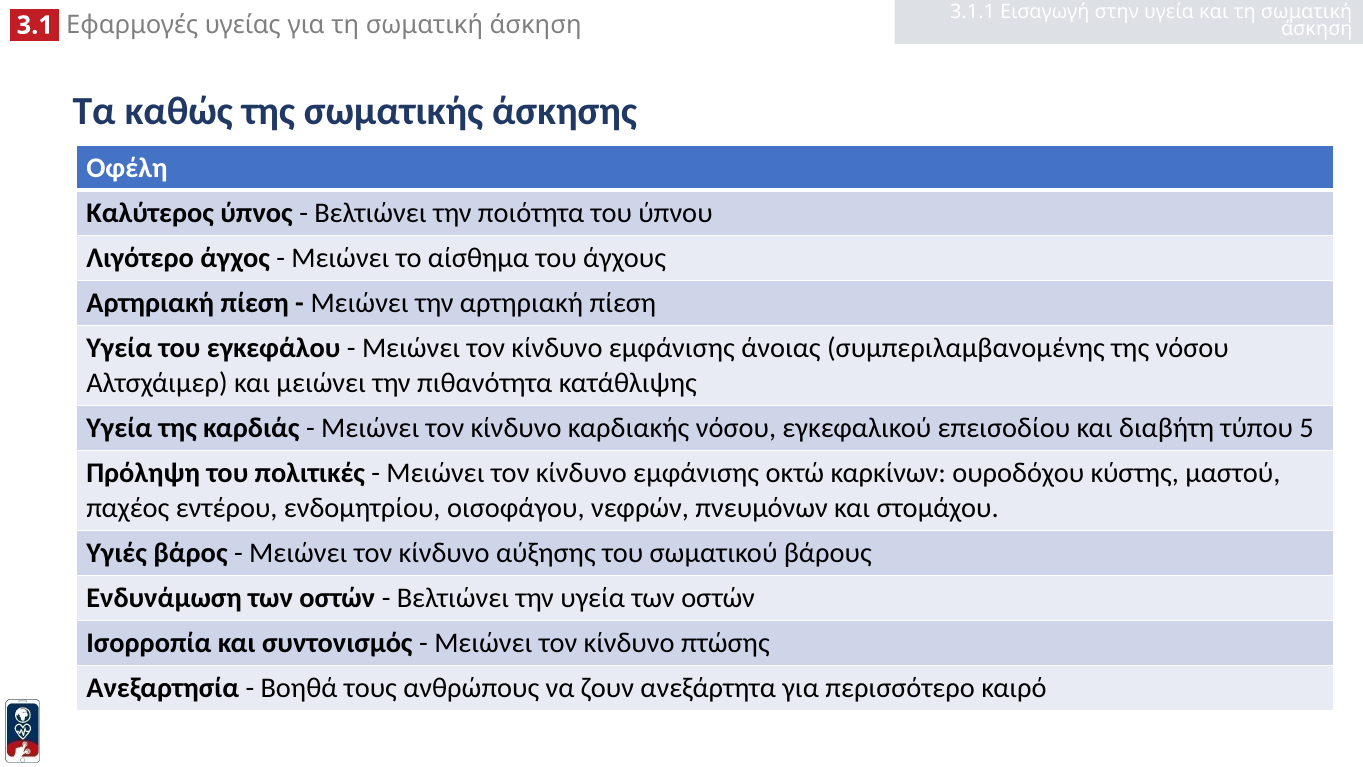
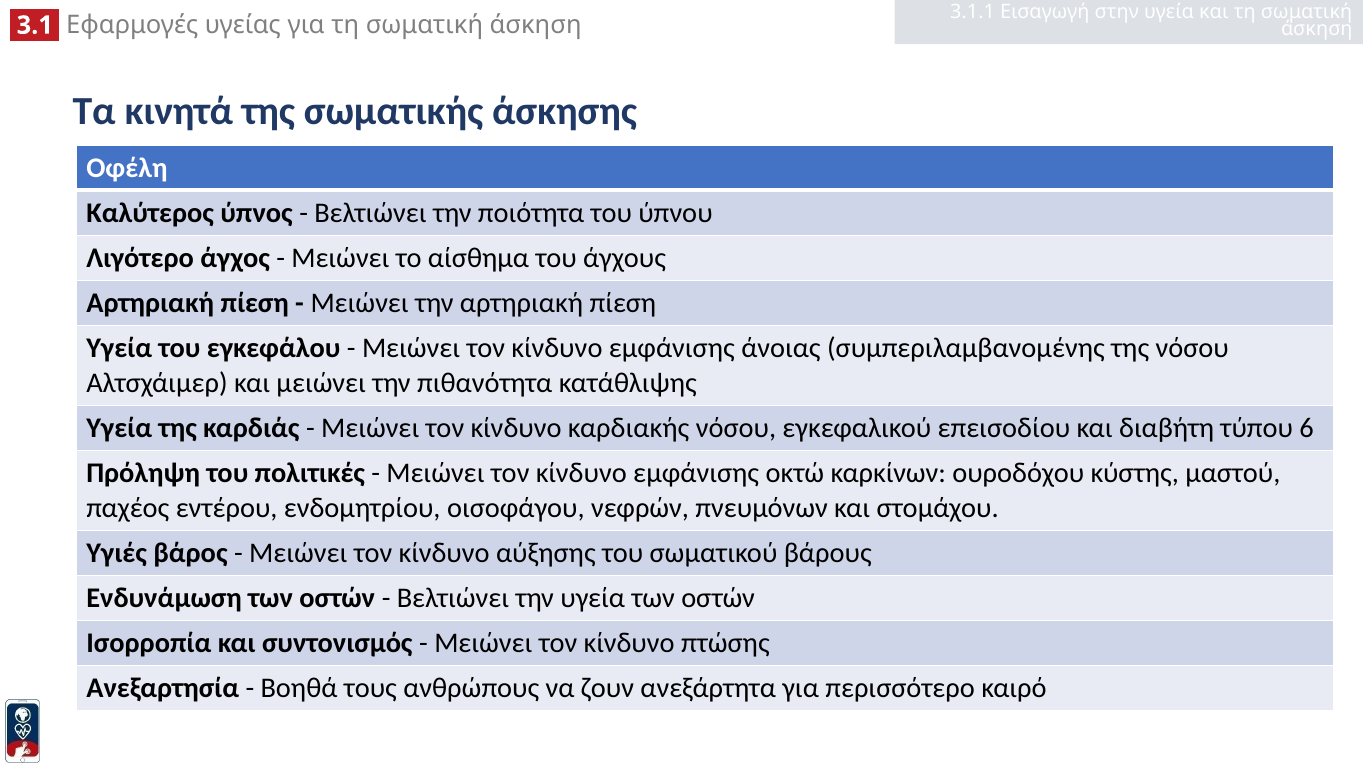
καθώς: καθώς -> κινητά
5: 5 -> 6
